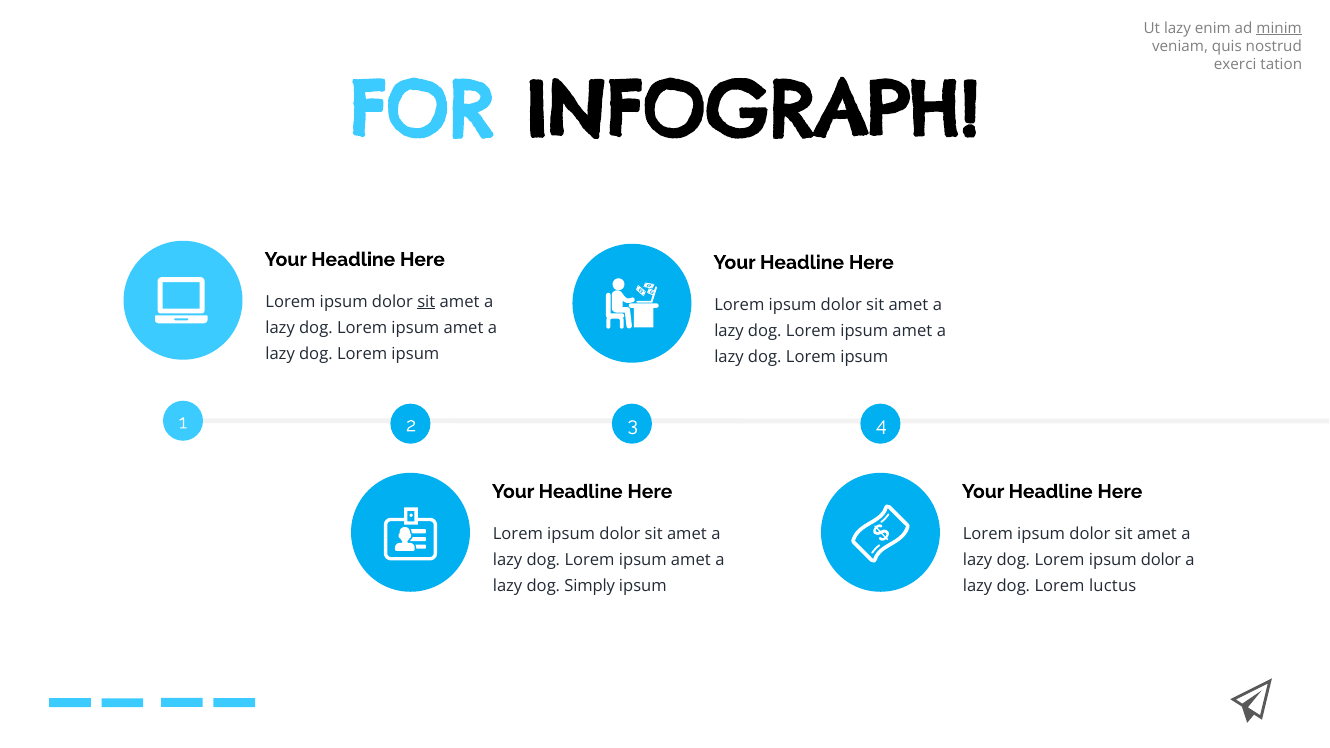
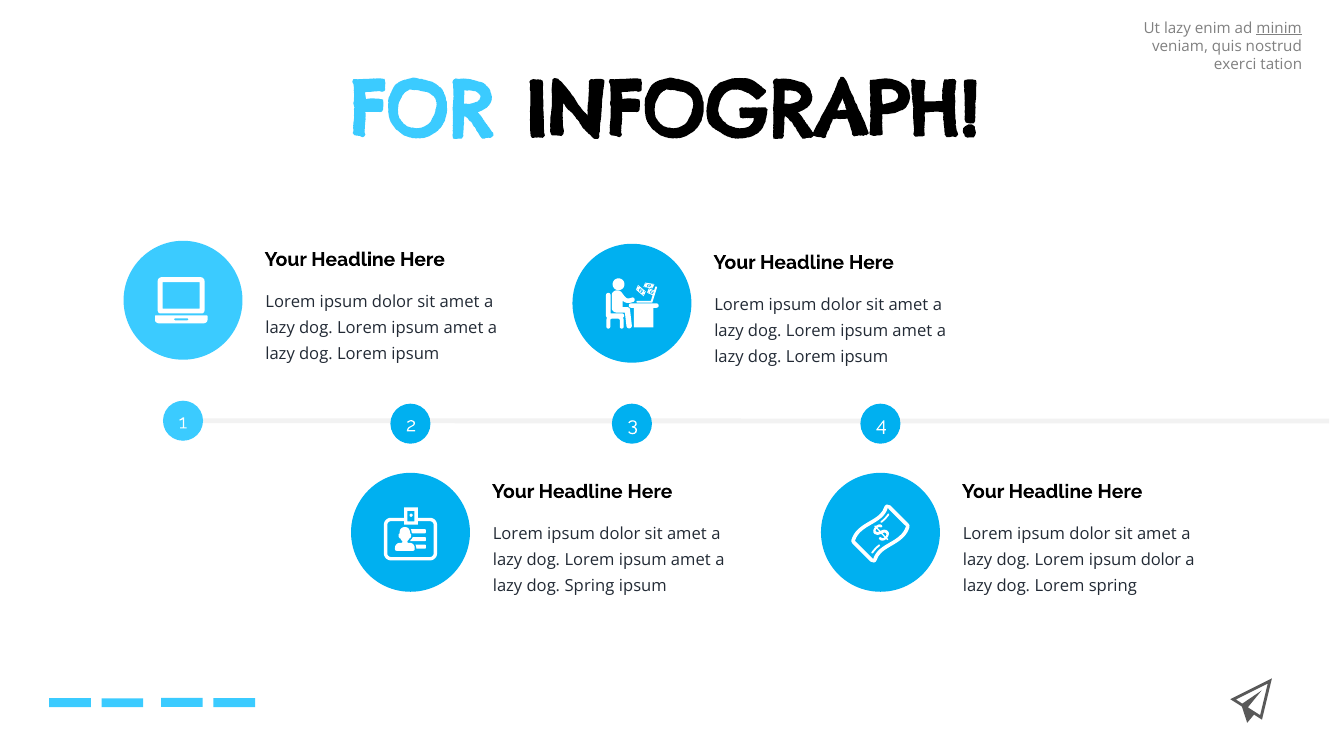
sit at (426, 302) underline: present -> none
dog Simply: Simply -> Spring
Lorem luctus: luctus -> spring
